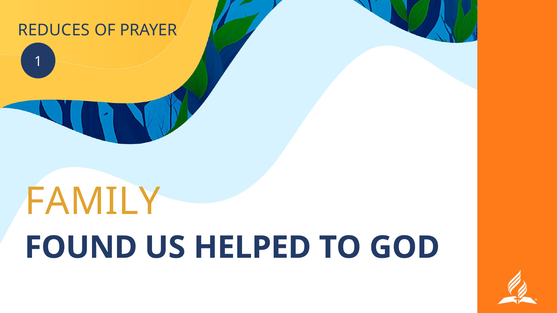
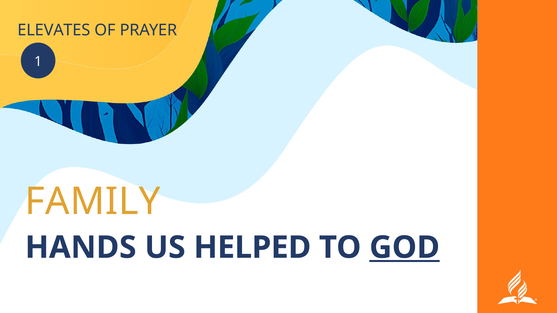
REDUCES: REDUCES -> ELEVATES
FOUND: FOUND -> HANDS
GOD underline: none -> present
